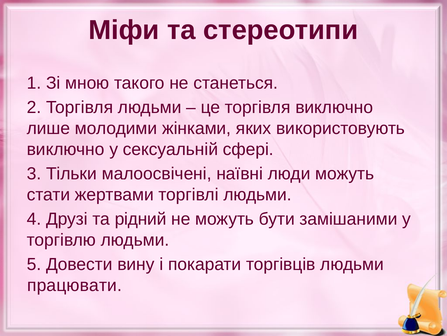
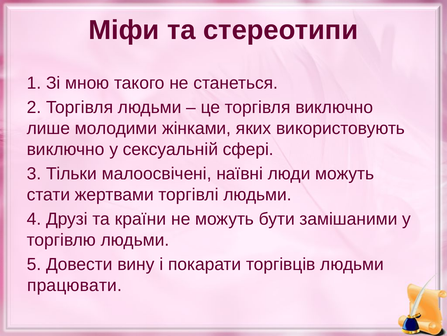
рідний: рідний -> країни
